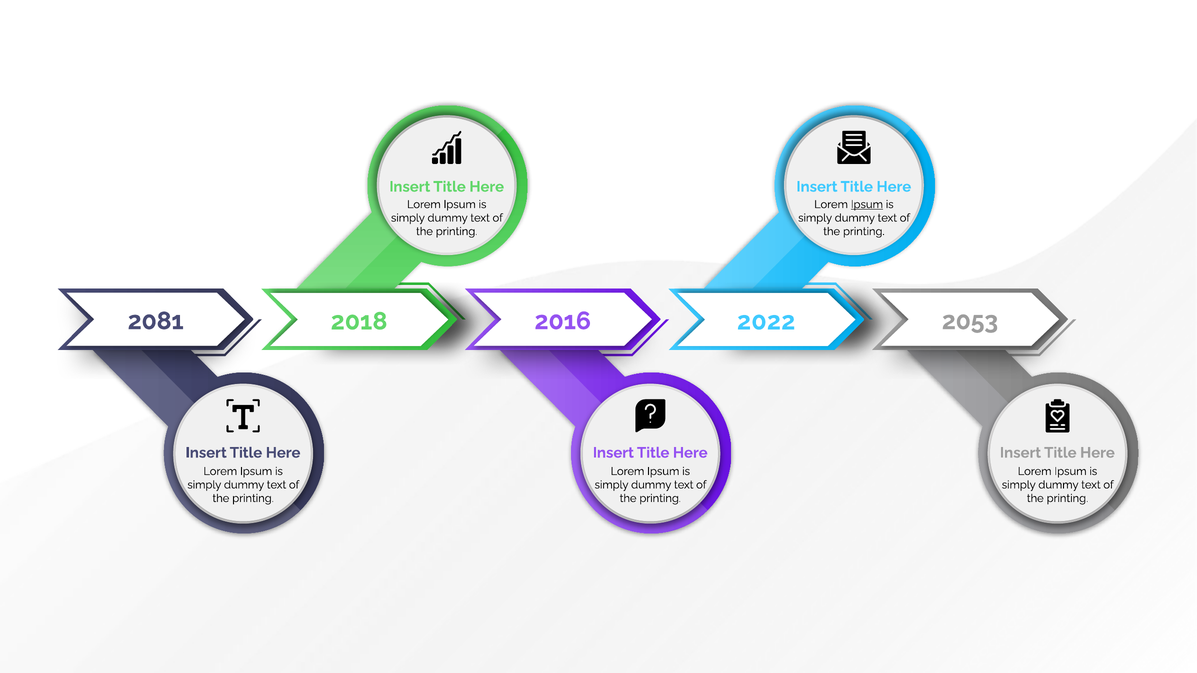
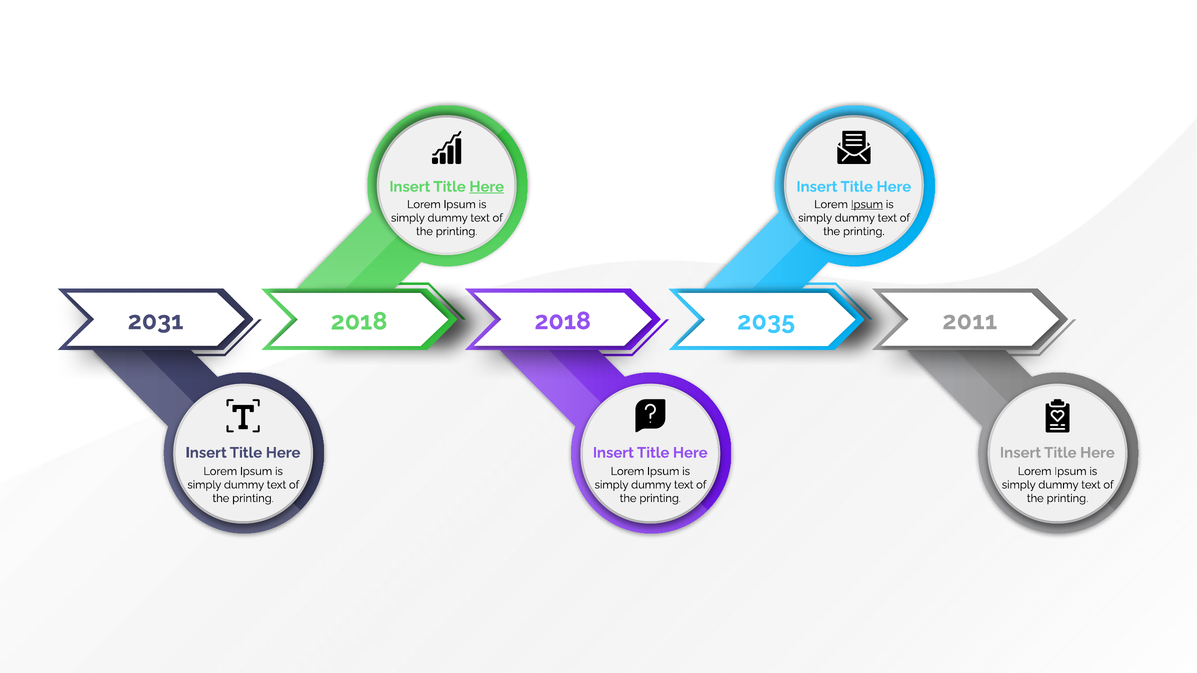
Here at (487, 187) underline: none -> present
2081: 2081 -> 2031
2016 at (563, 321): 2016 -> 2018
2053: 2053 -> 2011
2022: 2022 -> 2035
